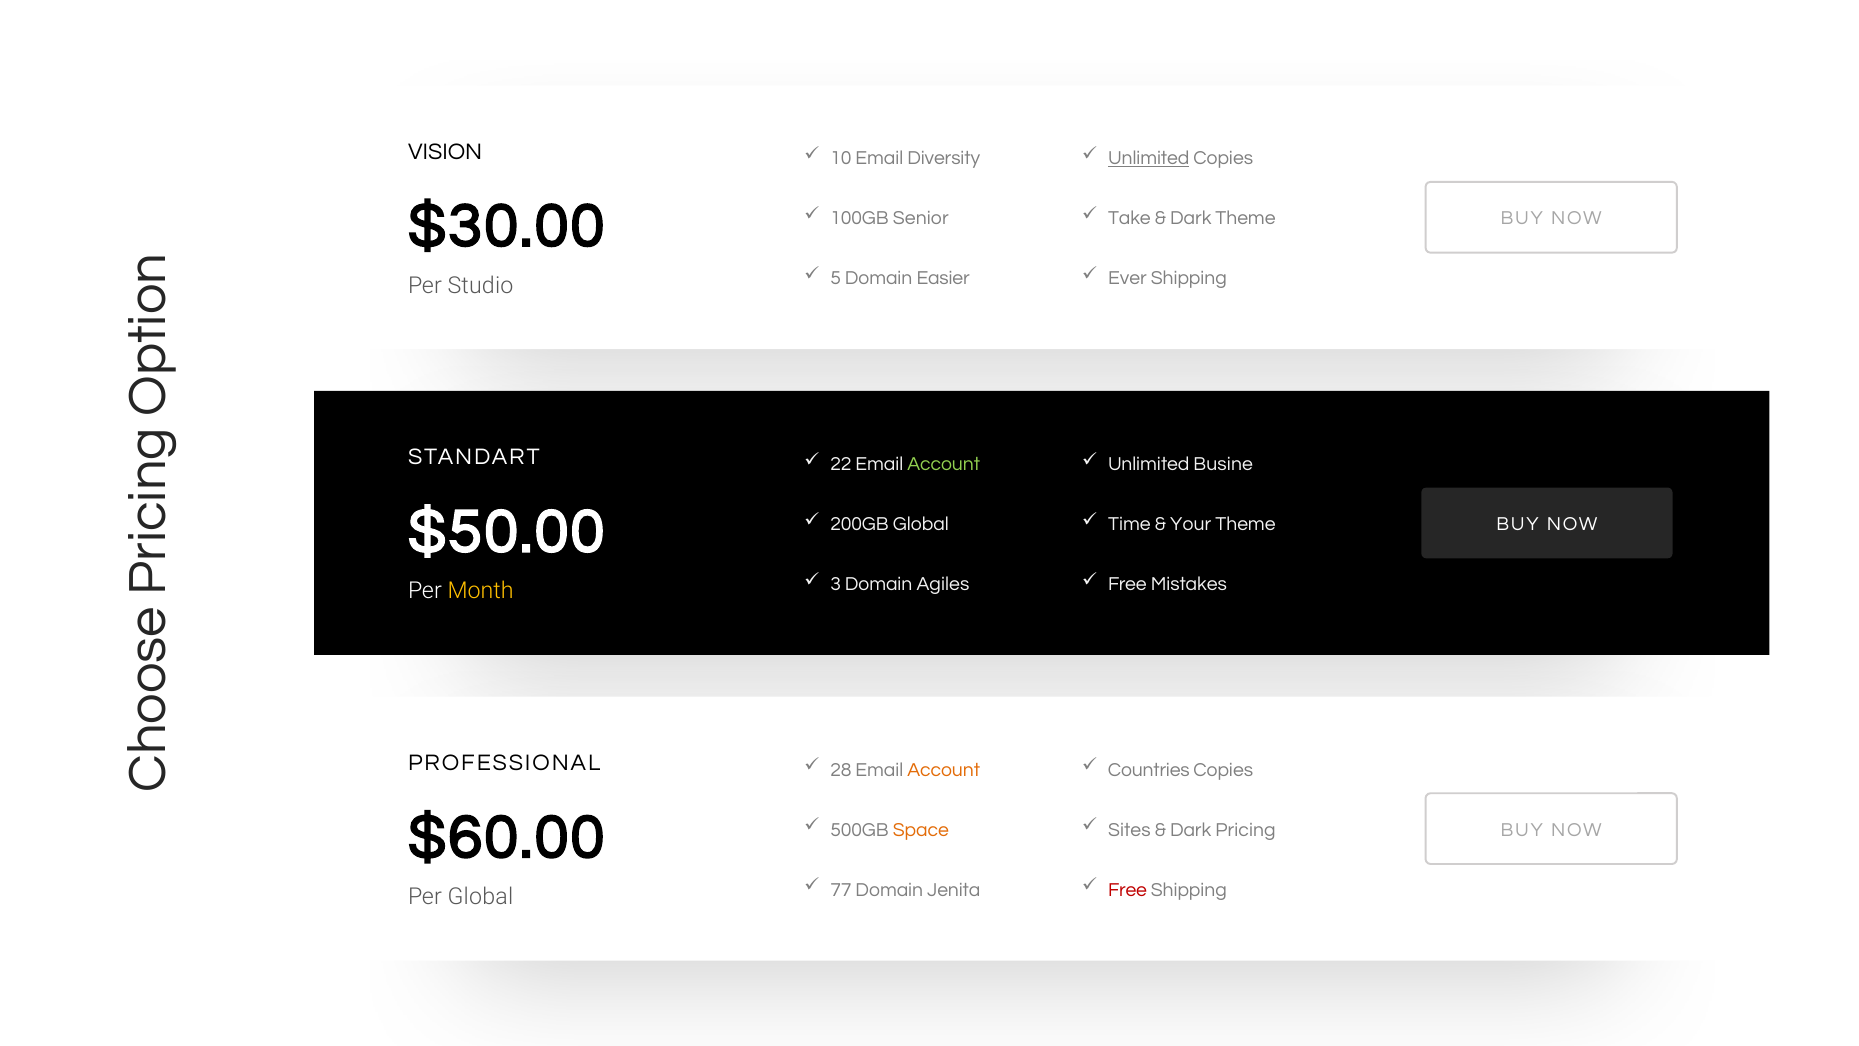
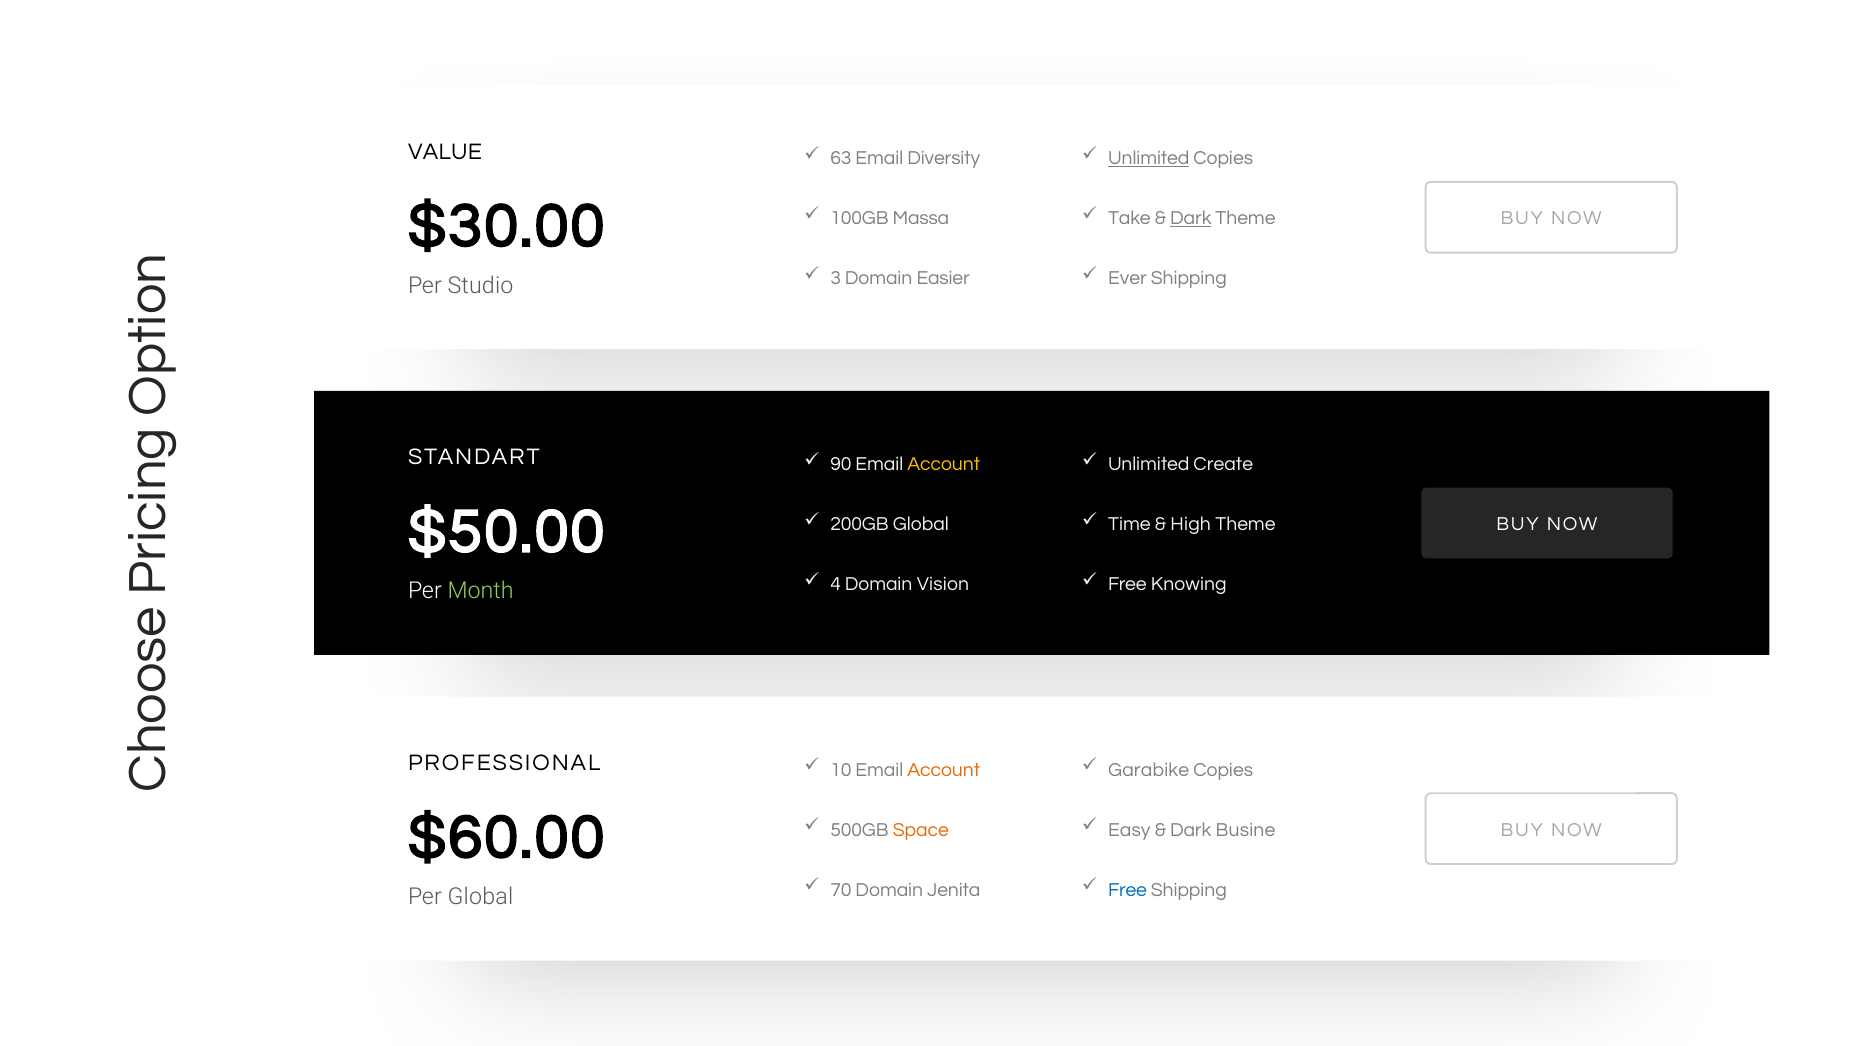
VISION: VISION -> VALUE
10: 10 -> 63
Senior: Senior -> Massa
Dark at (1191, 218) underline: none -> present
5: 5 -> 3
22: 22 -> 90
Account at (944, 464) colour: light green -> yellow
Busine: Busine -> Create
Your: Your -> High
3: 3 -> 4
Agiles: Agiles -> Vision
Mistakes: Mistakes -> Knowing
Month colour: yellow -> light green
28: 28 -> 10
Countries: Countries -> Garabike
Sites: Sites -> Easy
Pricing: Pricing -> Busine
77: 77 -> 70
Free at (1128, 889) colour: red -> blue
